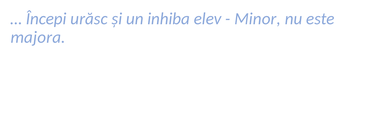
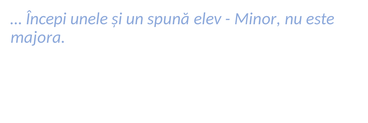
urăsc: urăsc -> unele
inhiba: inhiba -> spună
